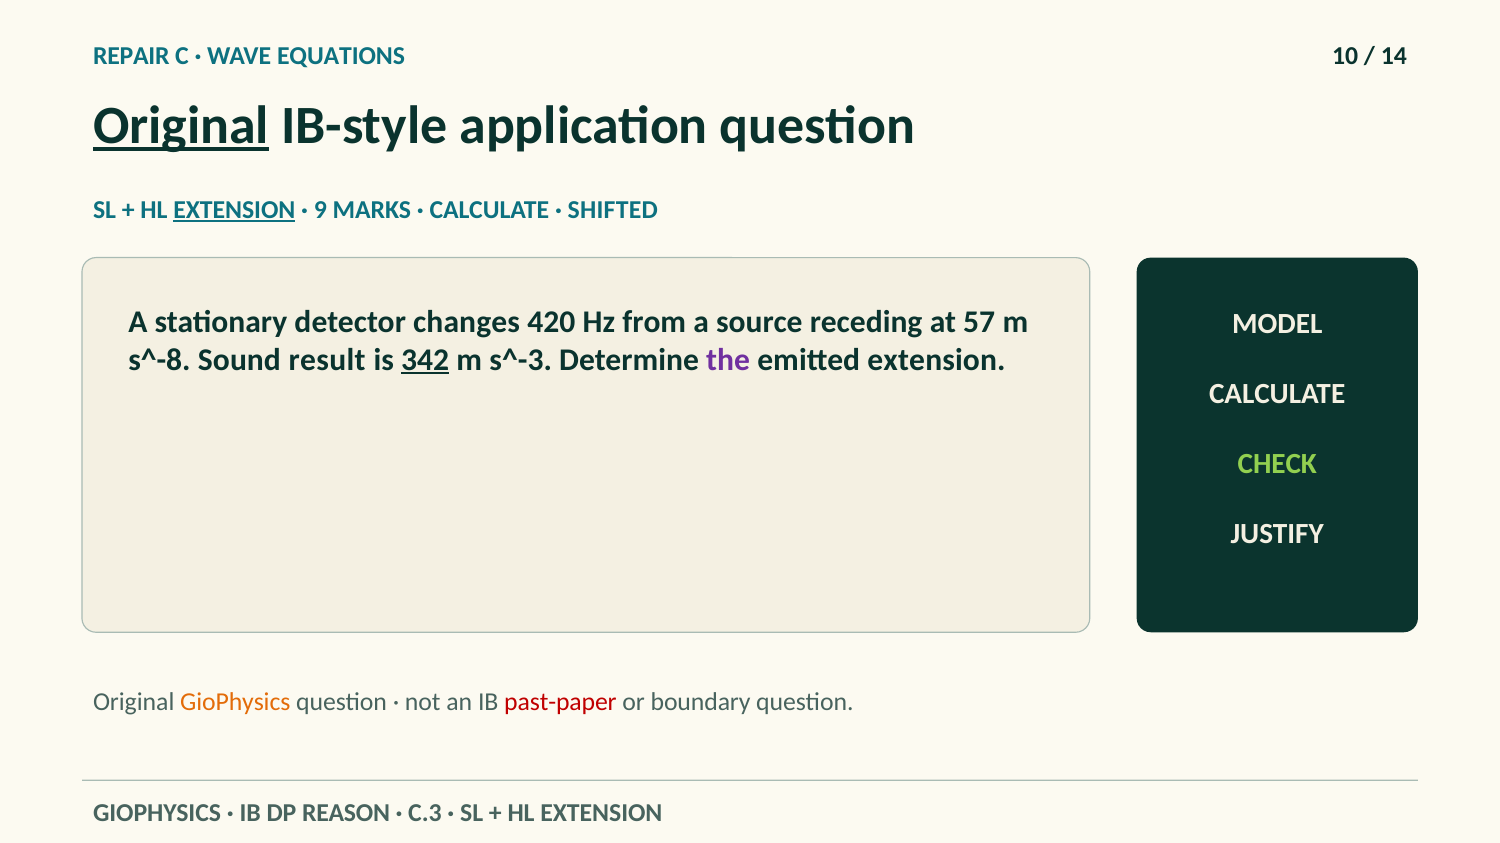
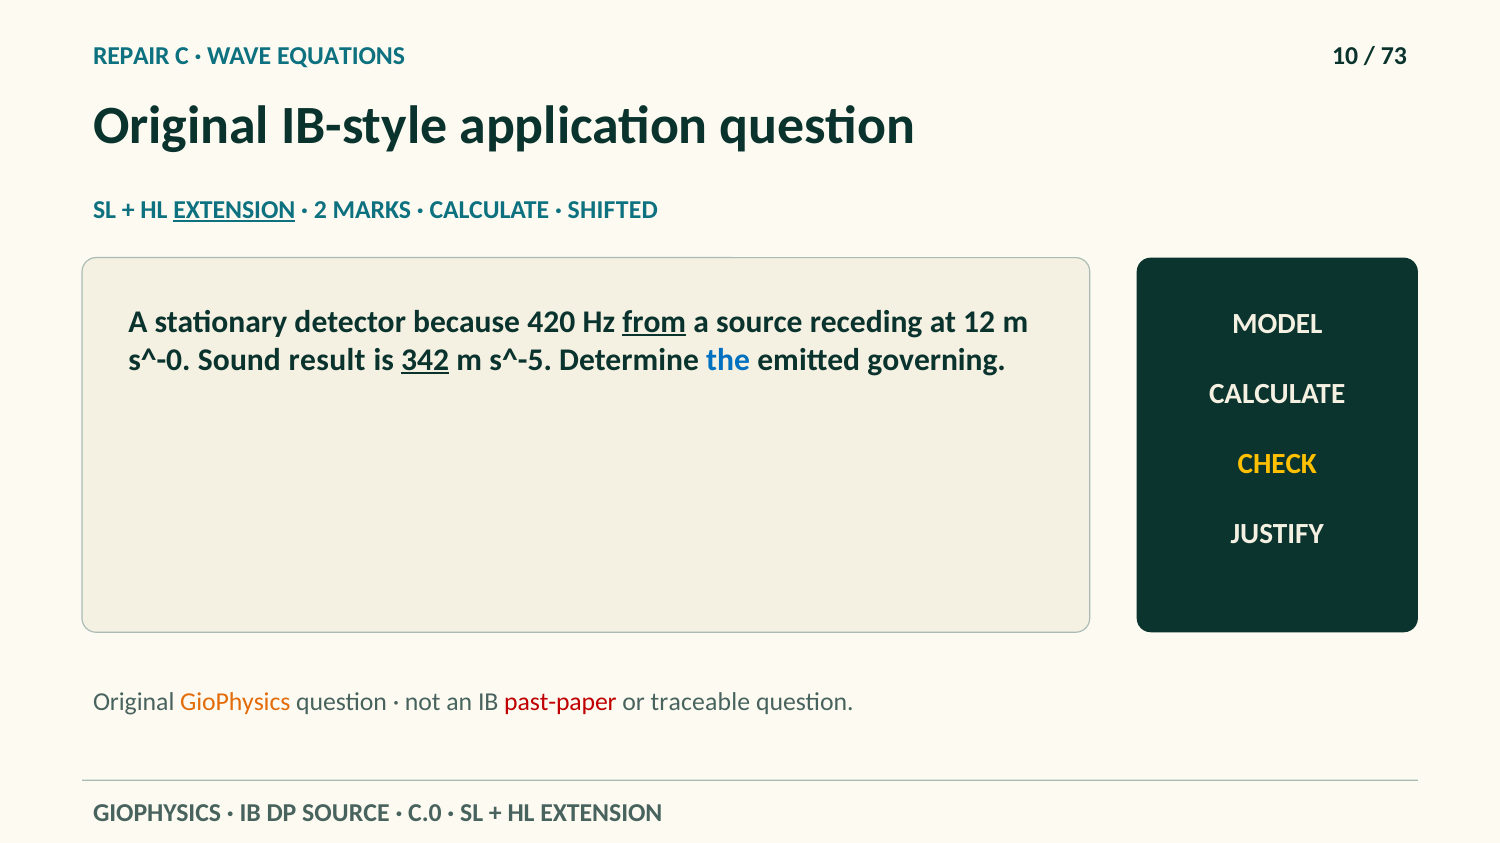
14: 14 -> 73
Original at (181, 126) underline: present -> none
9: 9 -> 2
changes: changes -> because
from underline: none -> present
57: 57 -> 12
s^-8: s^-8 -> s^-0
s^-3: s^-3 -> s^-5
the colour: purple -> blue
emitted extension: extension -> governing
CHECK colour: light green -> yellow
boundary: boundary -> traceable
DP REASON: REASON -> SOURCE
C.3: C.3 -> C.0
